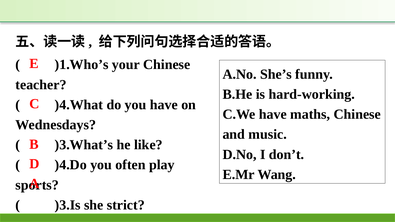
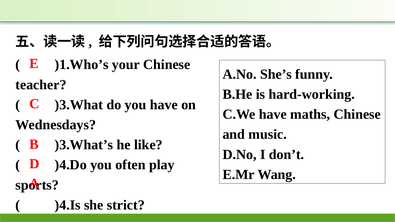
)4.What: )4.What -> )3.What
)3.Is: )3.Is -> )4.Is
